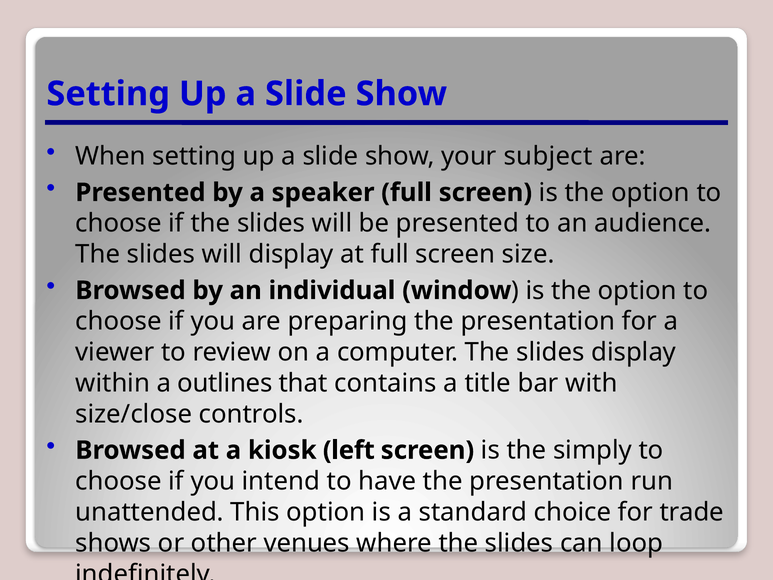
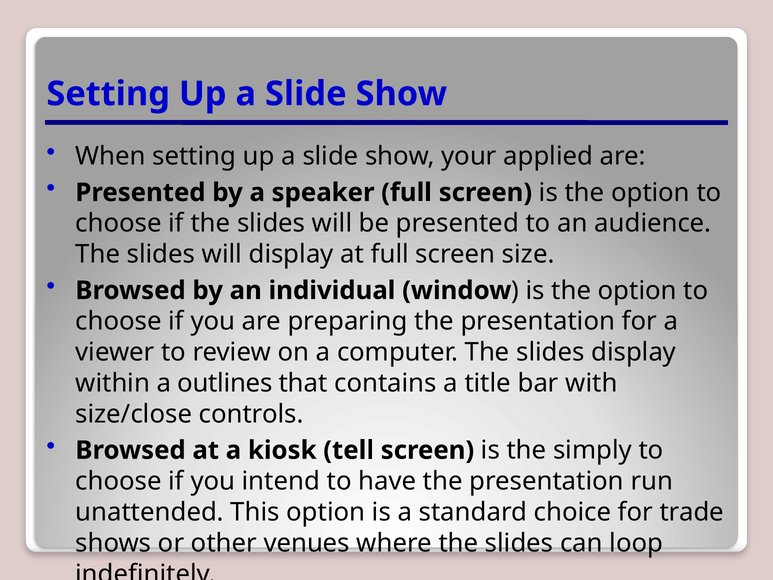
subject: subject -> applied
left: left -> tell
